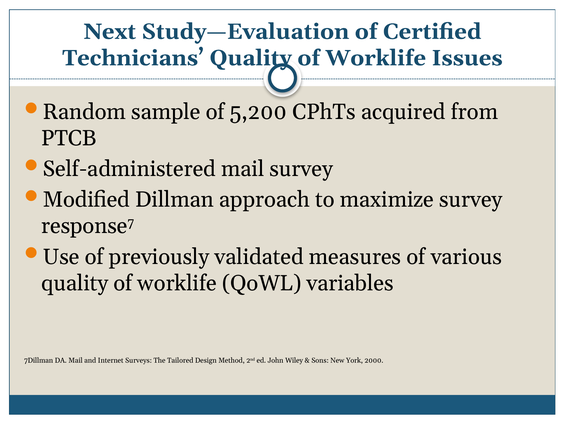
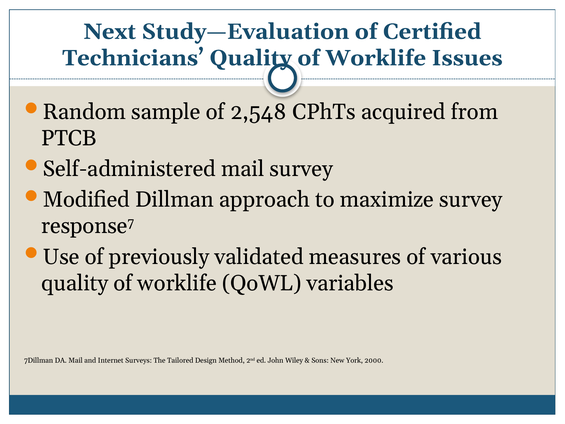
5,200: 5,200 -> 2,548
